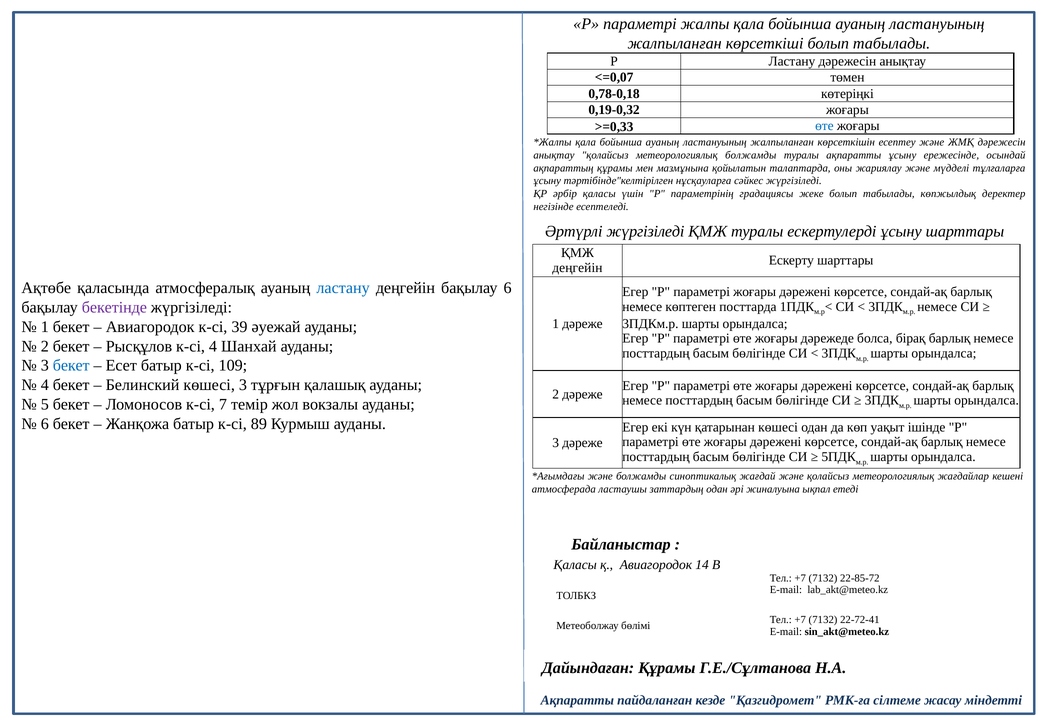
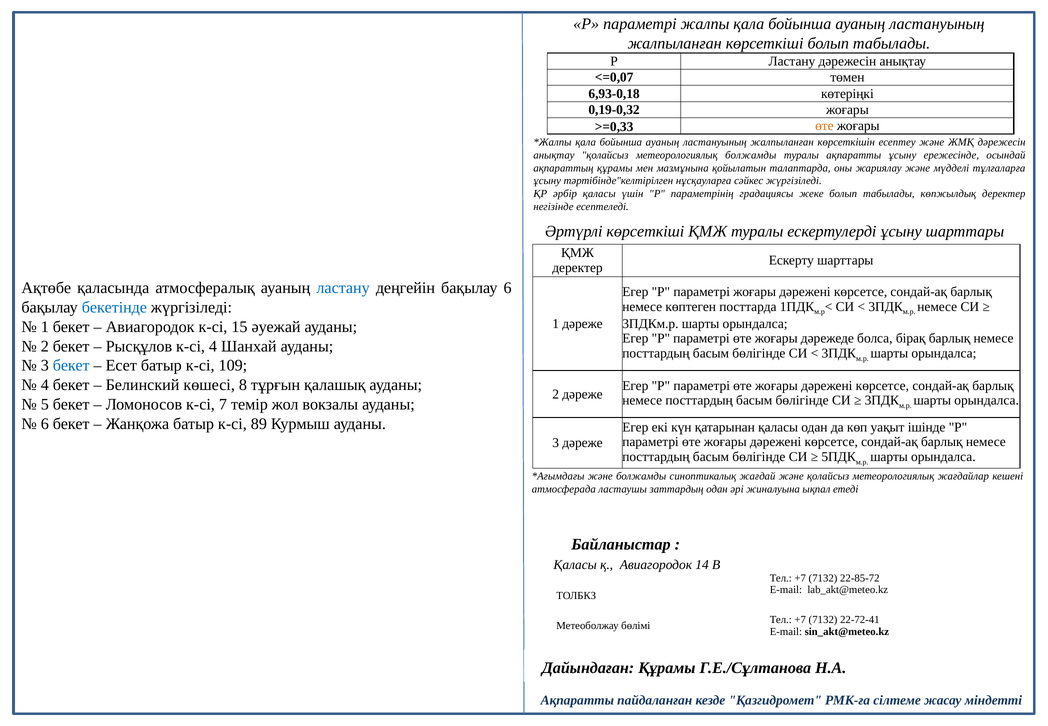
0,78-0,18: 0,78-0,18 -> 6,93-0,18
өте at (824, 126) colour: blue -> orange
Әртүрлі жүргізіледі: жүргізіледі -> көрсеткіші
деңгейін at (577, 268): деңгейін -> деректер
бекетінде colour: purple -> blue
39: 39 -> 15
көшесі 3: 3 -> 8
қатарынан көшесі: көшесі -> қаласы
